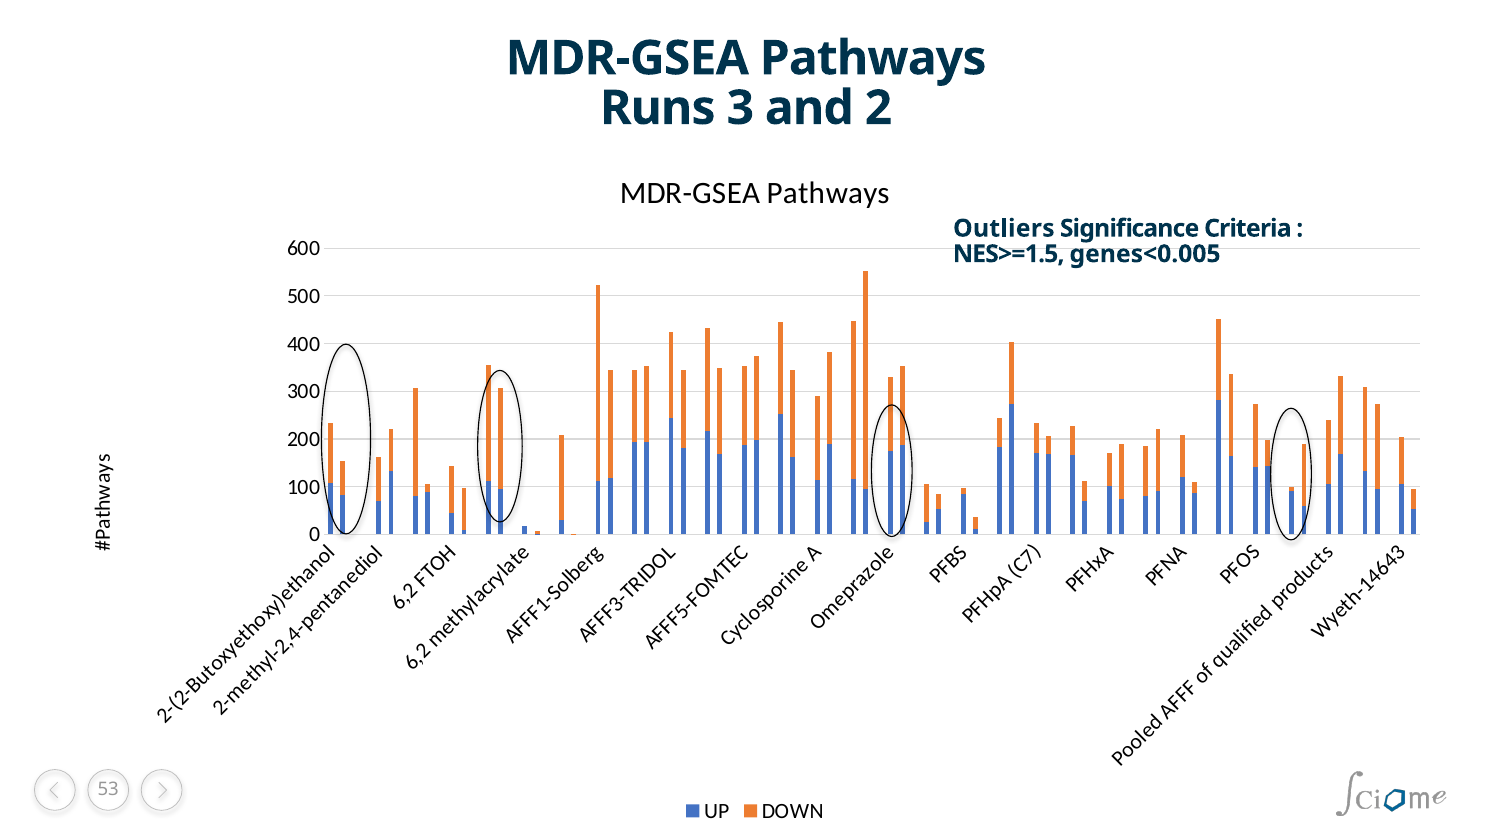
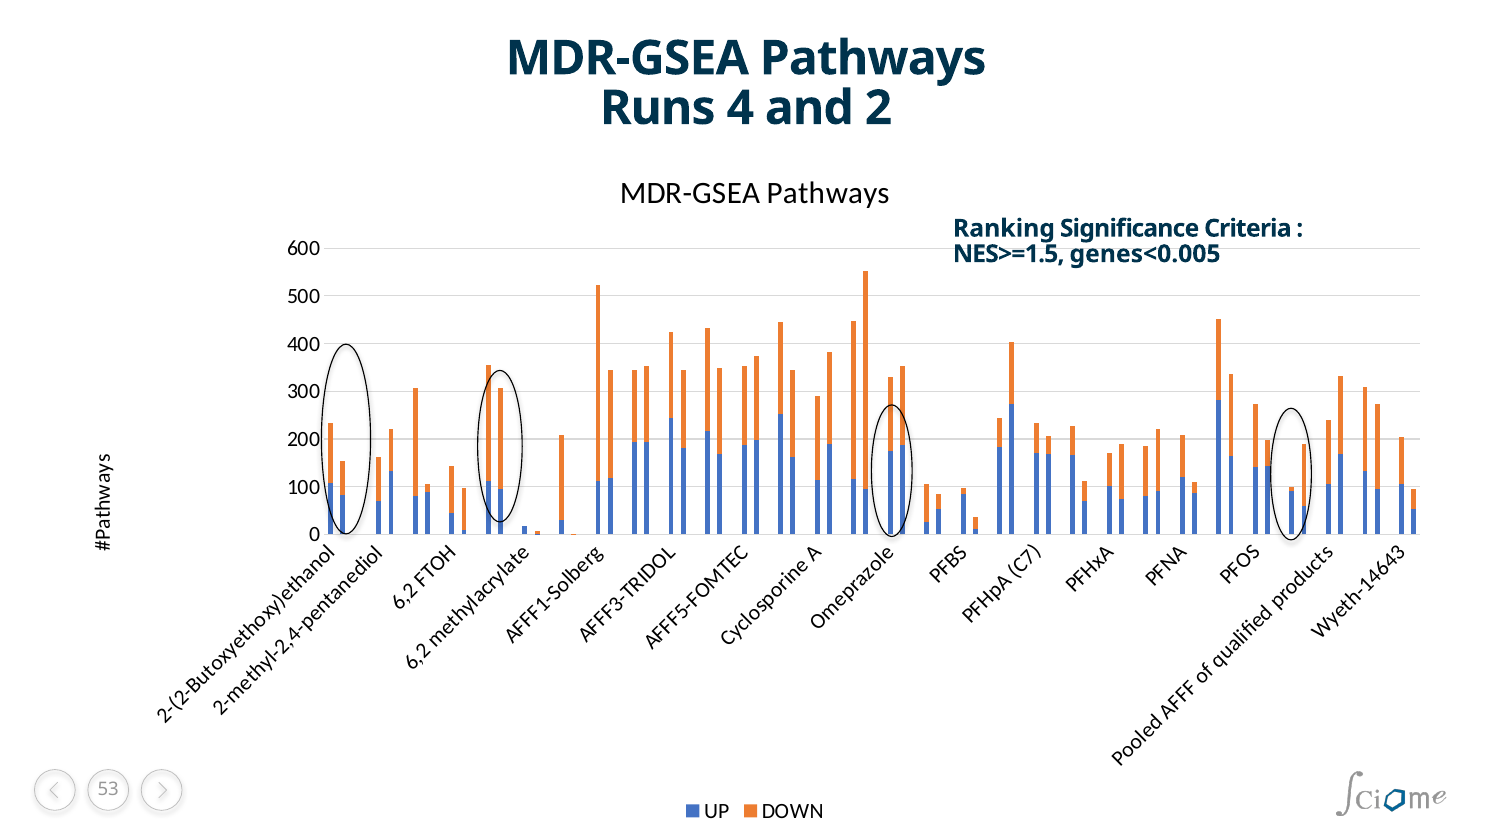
Runs 3: 3 -> 4
Outliers: Outliers -> Ranking
